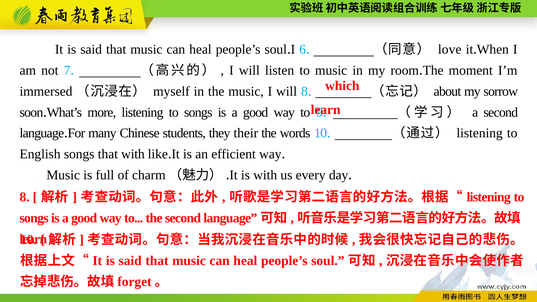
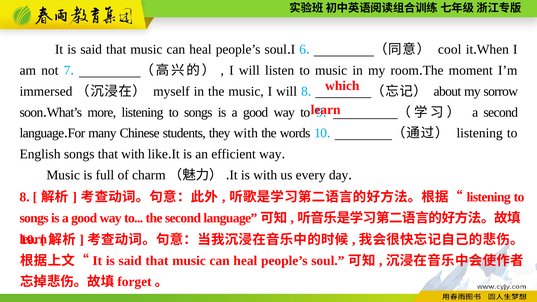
love: love -> cool
they their: their -> with
